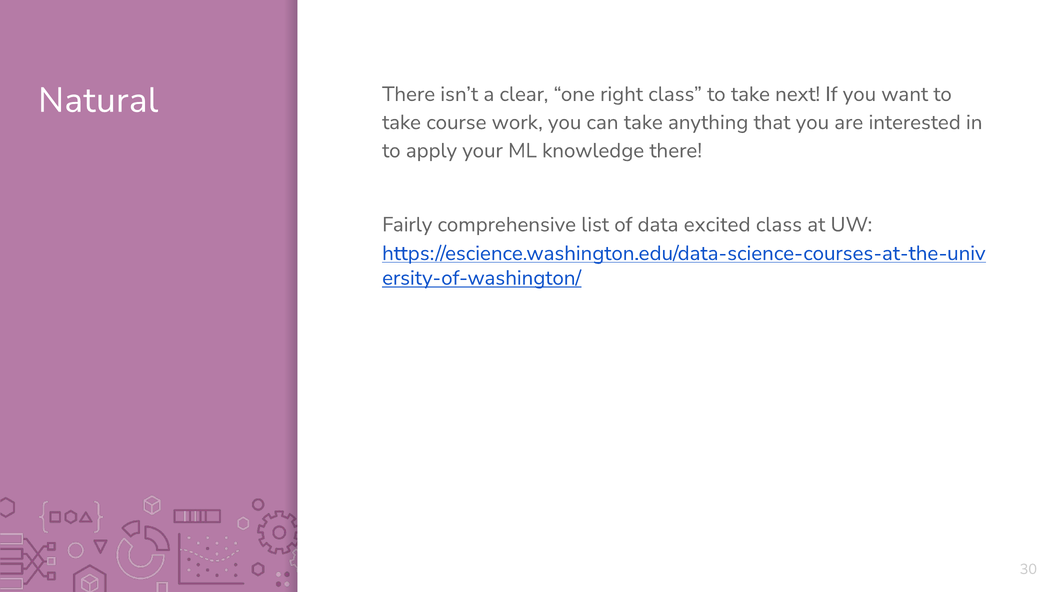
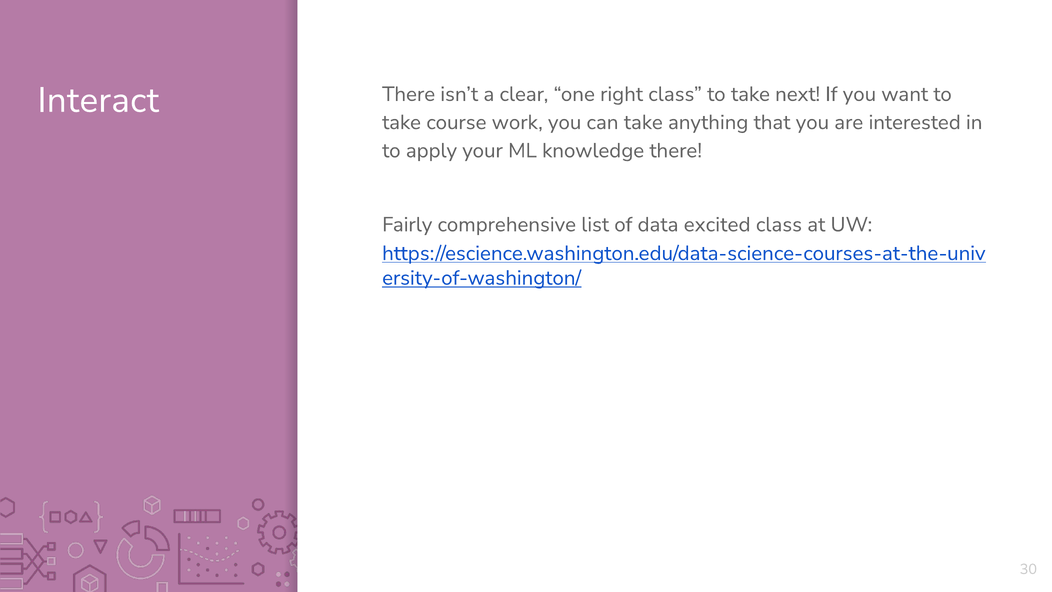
Natural: Natural -> Interact
